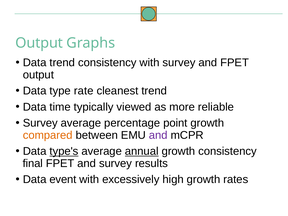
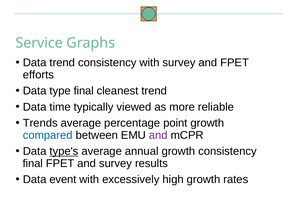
Output at (39, 43): Output -> Service
output at (38, 75): output -> efforts
type rate: rate -> final
Survey at (40, 123): Survey -> Trends
compared colour: orange -> blue
annual underline: present -> none
